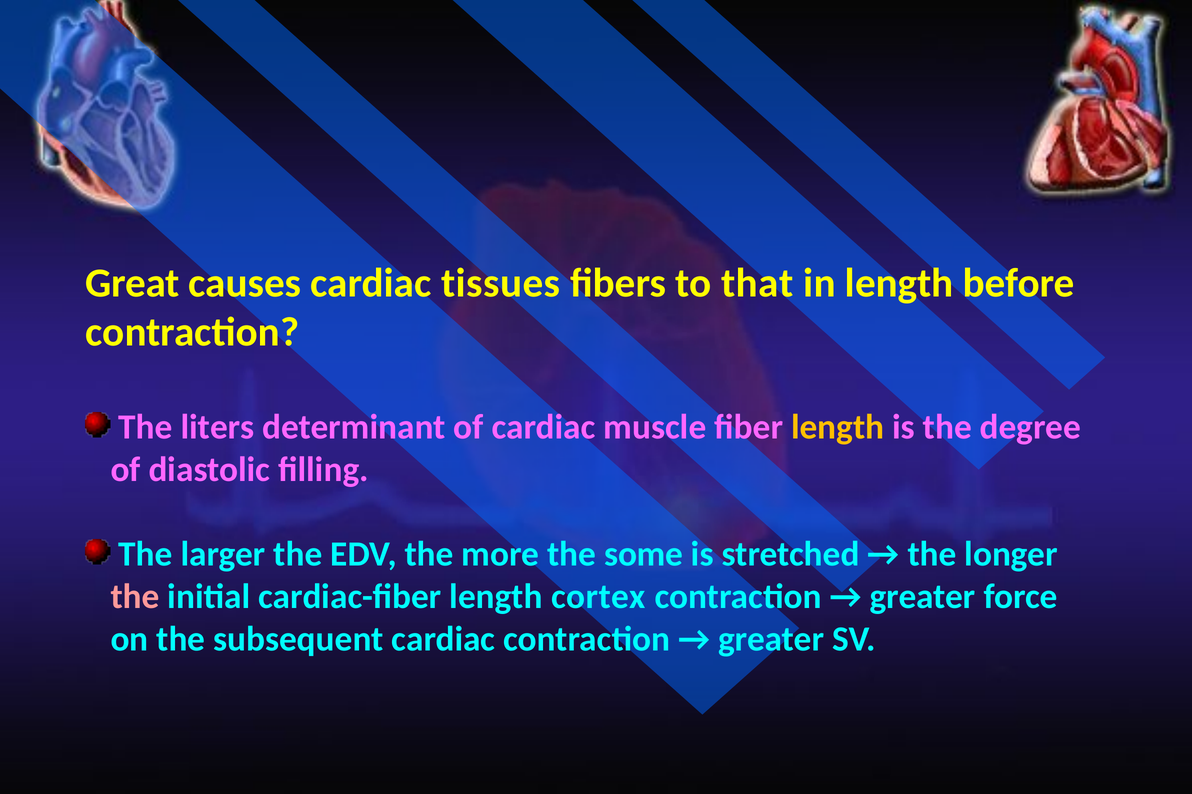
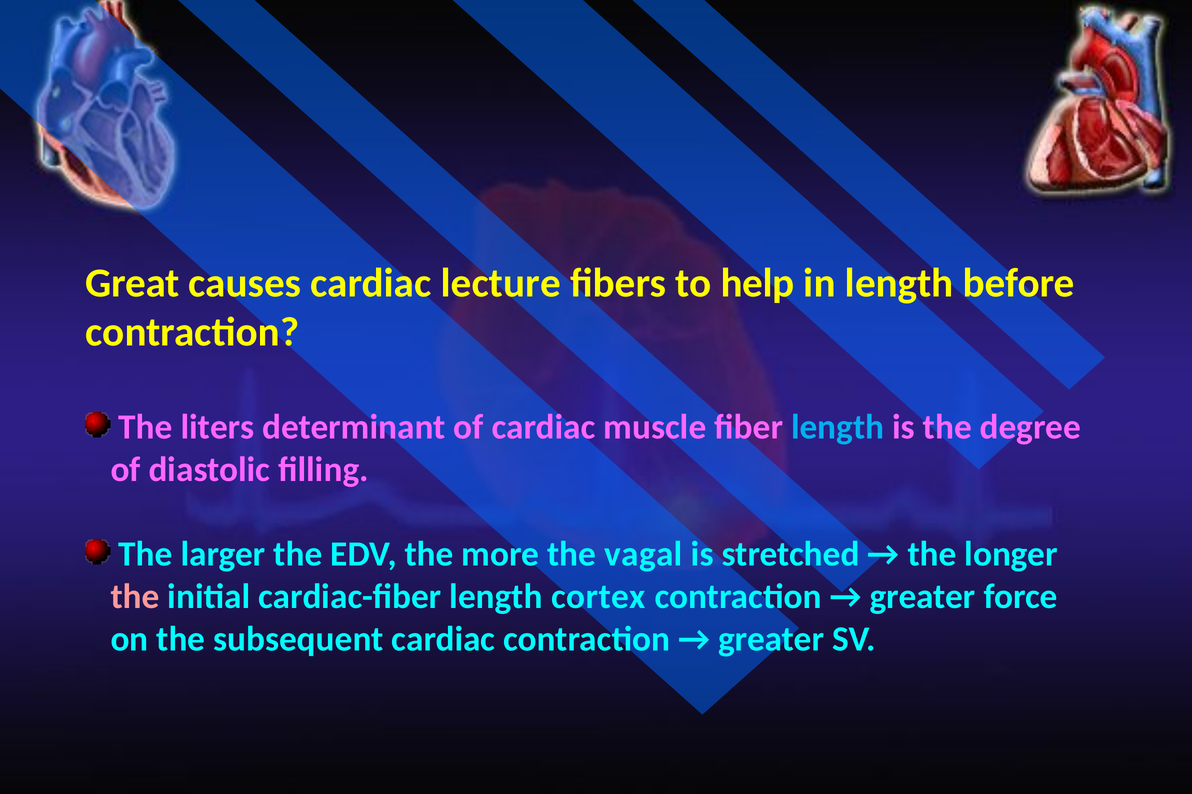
tissues: tissues -> lecture
that: that -> help
length at (838, 428) colour: yellow -> light blue
some: some -> vagal
